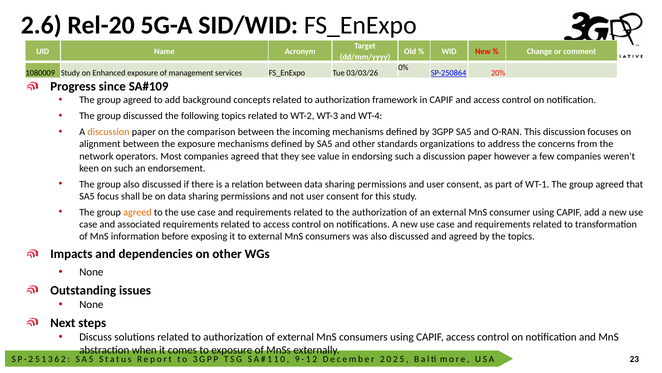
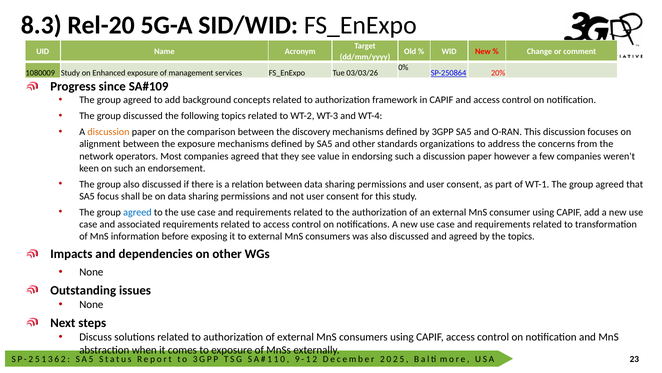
2.6: 2.6 -> 8.3
incoming: incoming -> discovery
agreed at (137, 212) colour: orange -> blue
